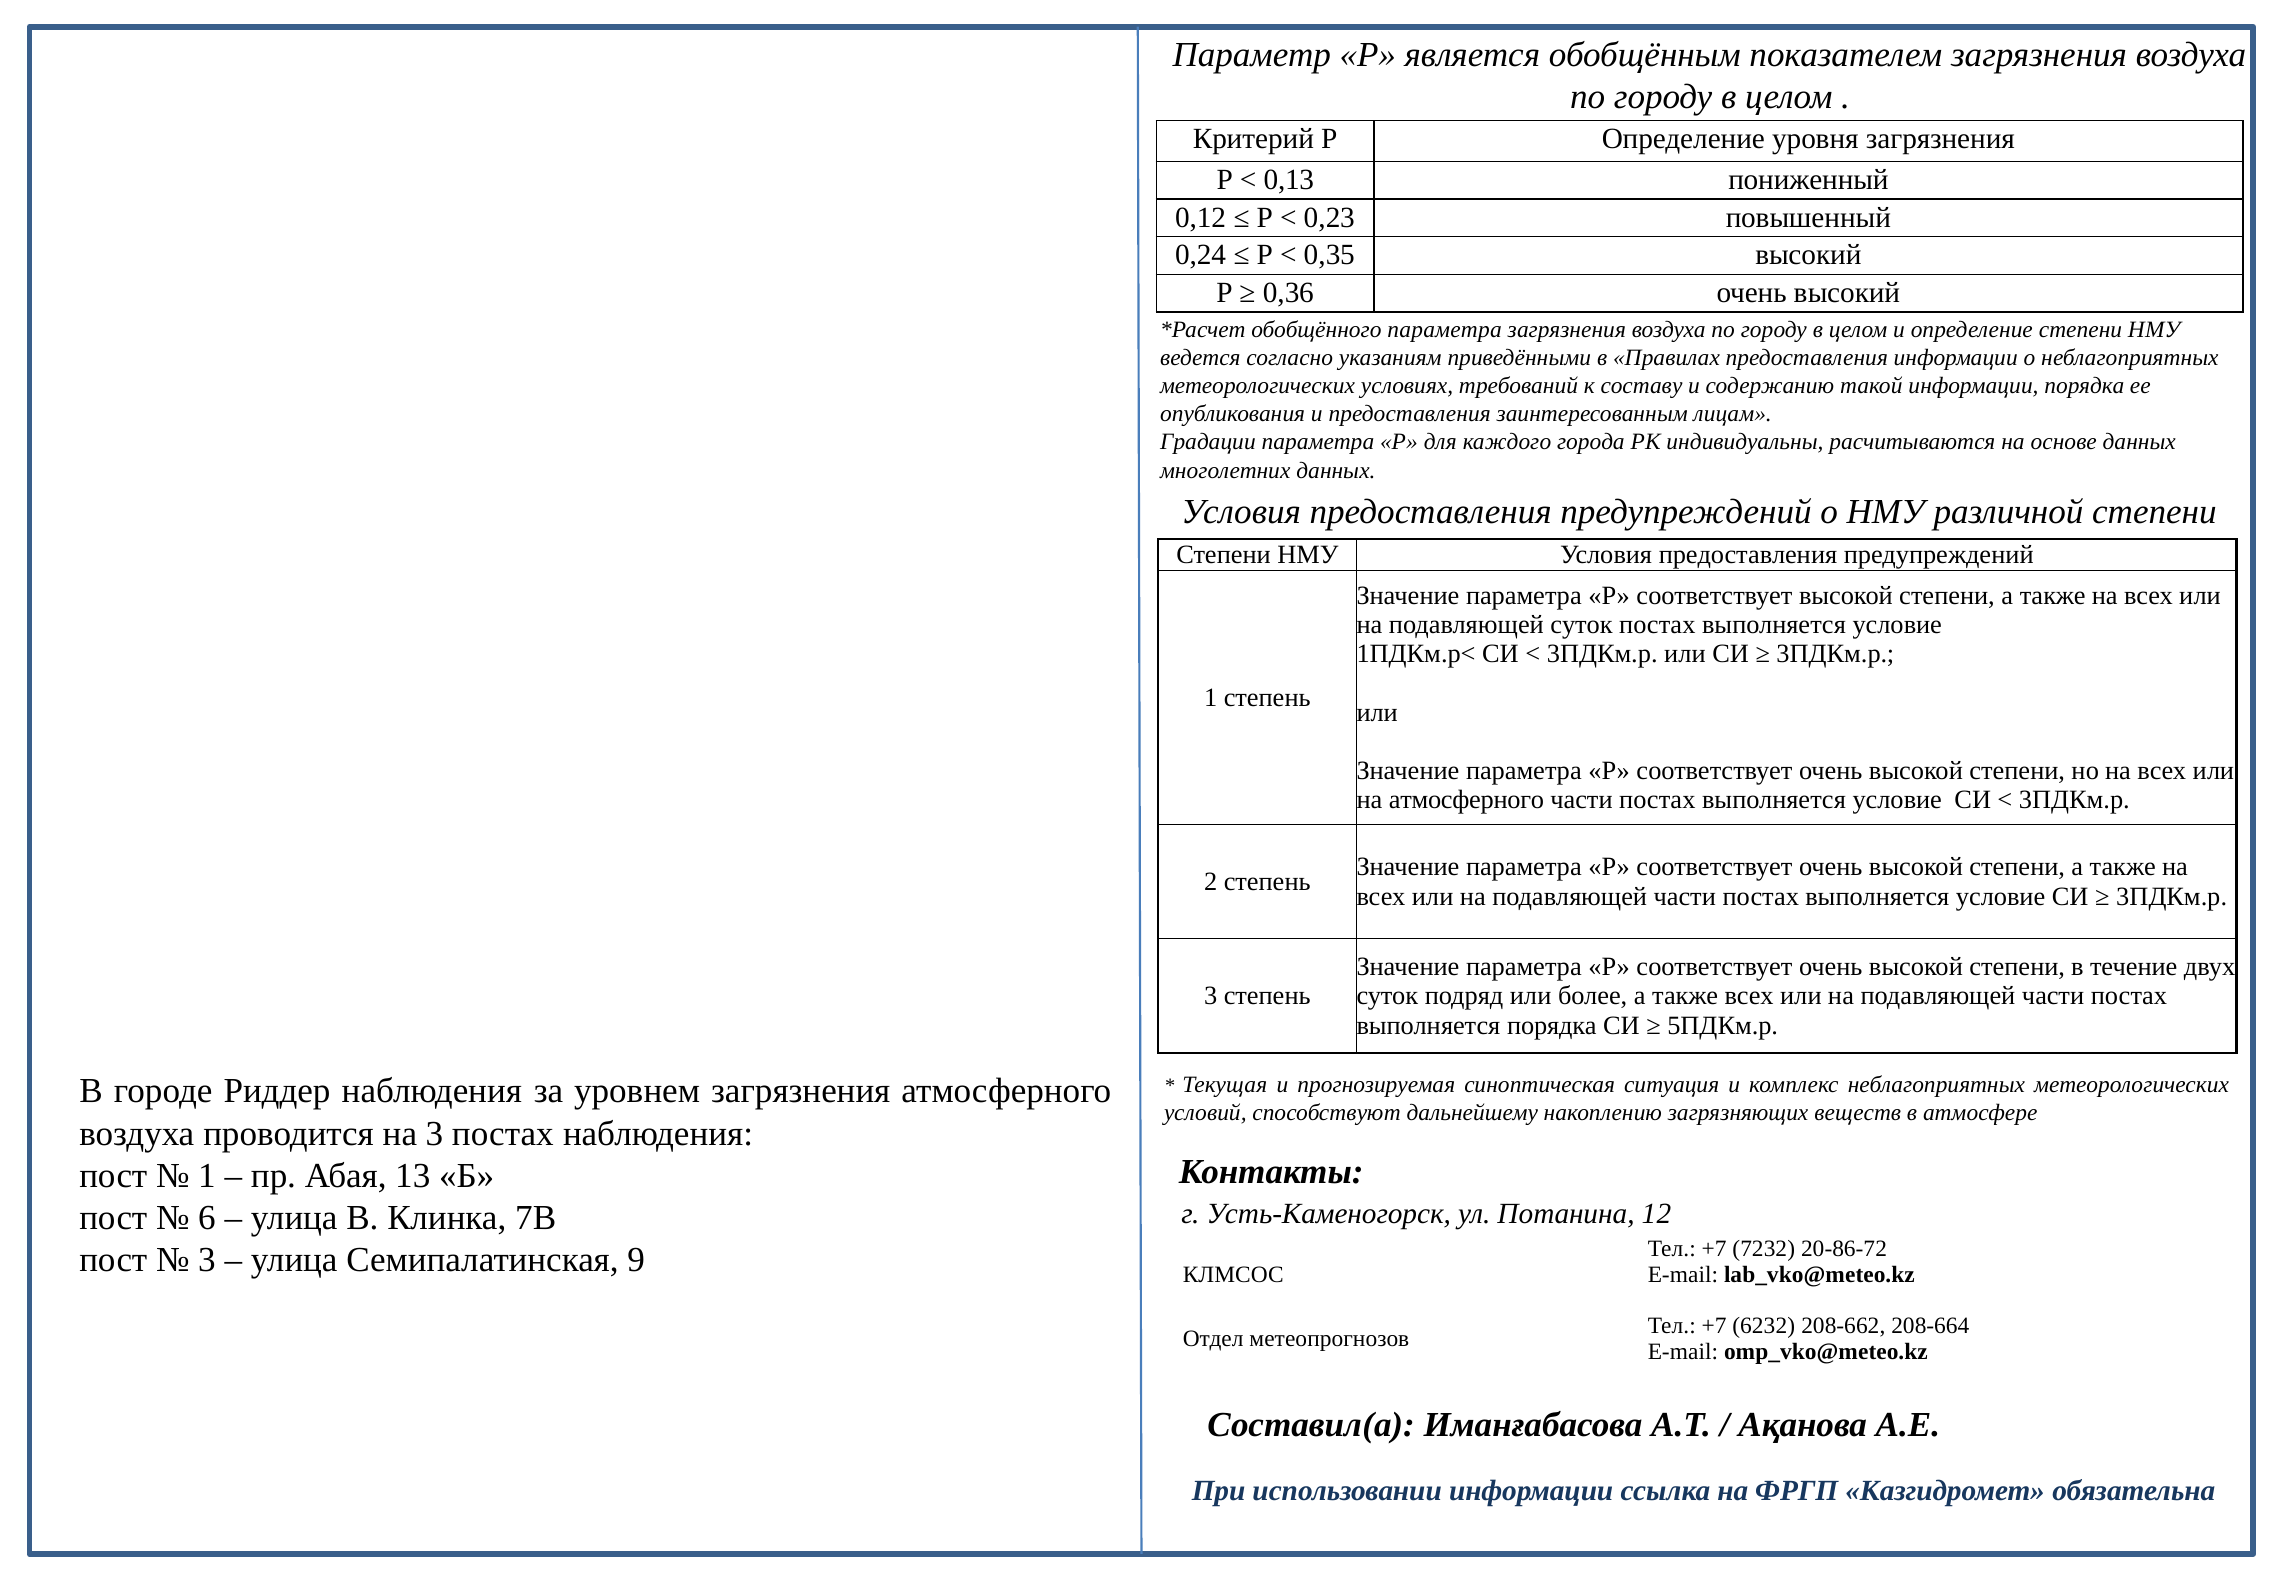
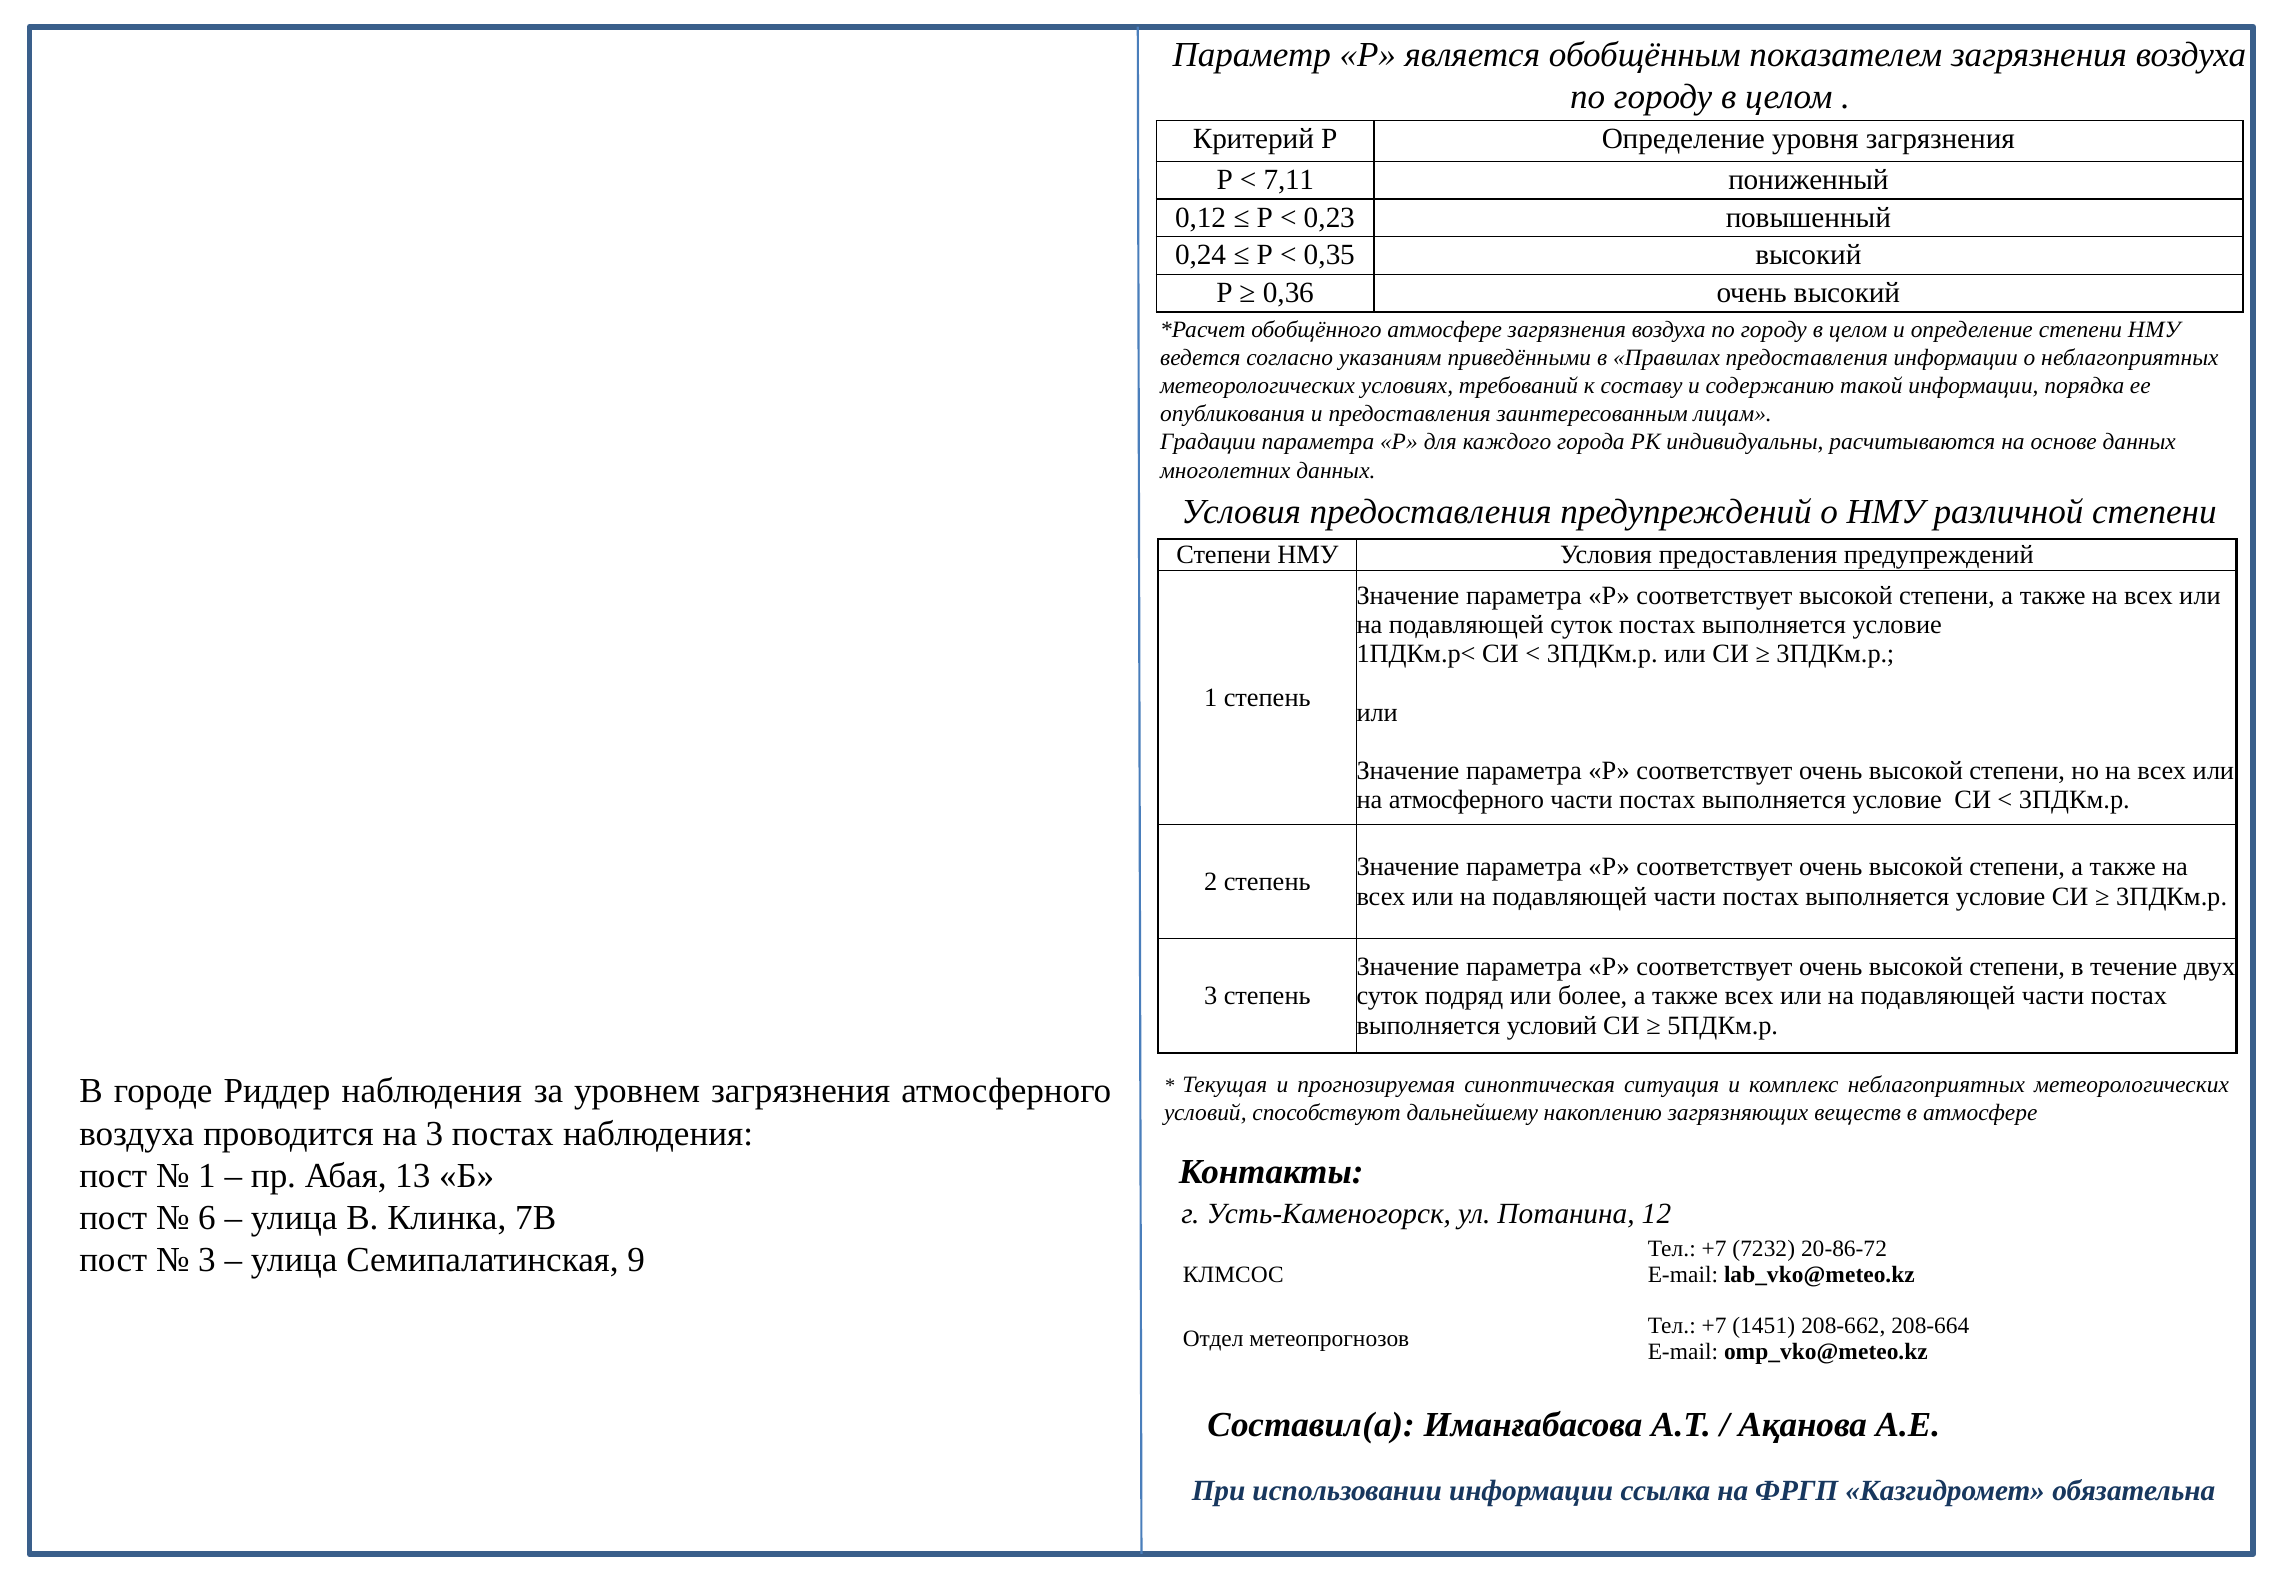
0,13: 0,13 -> 7,11
обобщённого параметра: параметра -> атмосфере
выполняется порядка: порядка -> условий
6232: 6232 -> 1451
